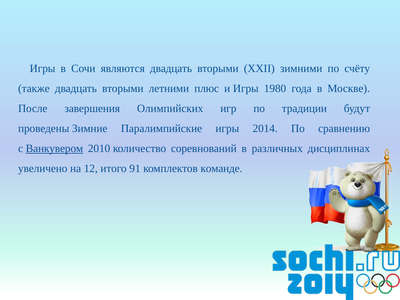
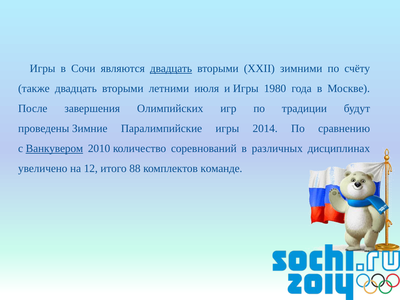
двадцать at (171, 68) underline: none -> present
плюс: плюс -> июля
91: 91 -> 88
